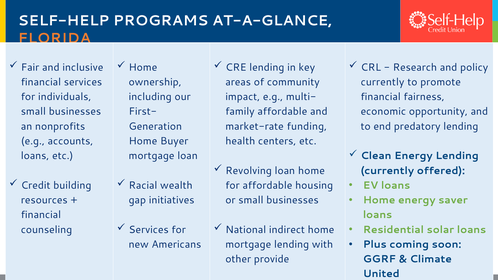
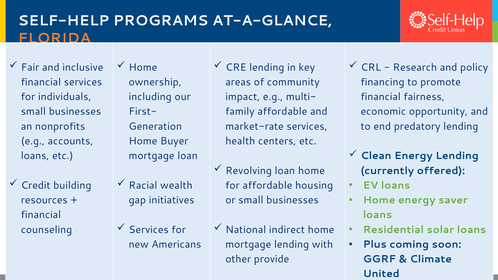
currently at (383, 82): currently -> financing
market-rate funding: funding -> services
